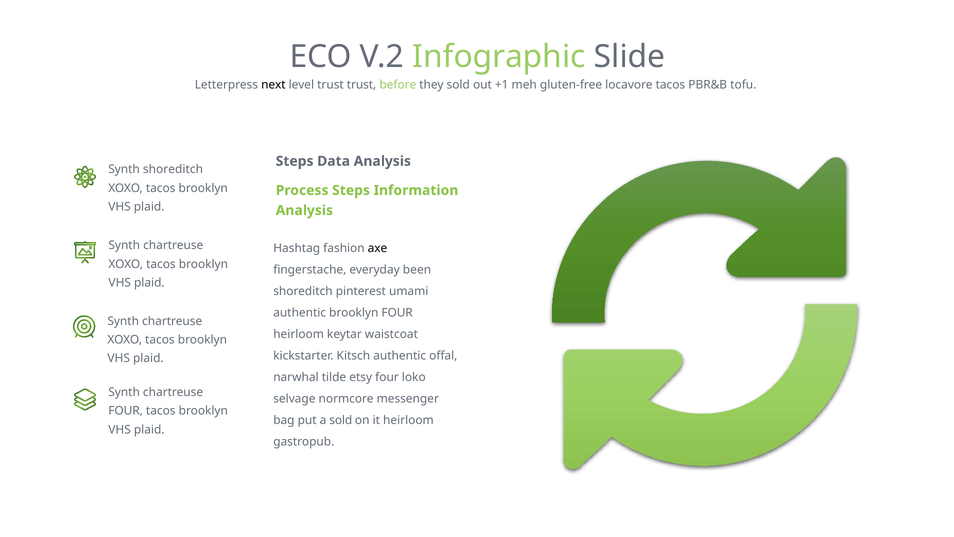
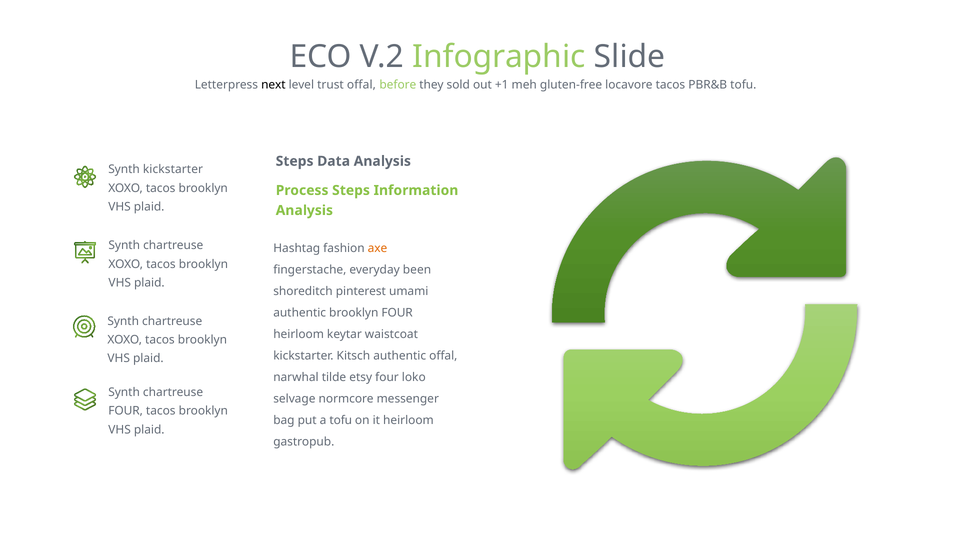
trust trust: trust -> offal
Synth shoreditch: shoreditch -> kickstarter
axe colour: black -> orange
a sold: sold -> tofu
